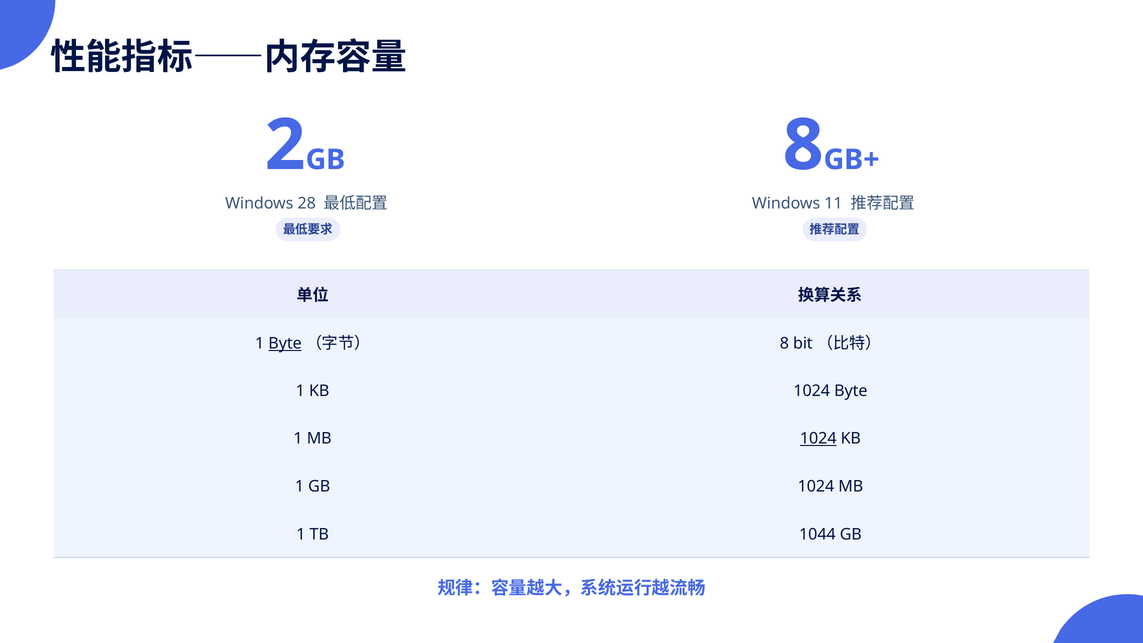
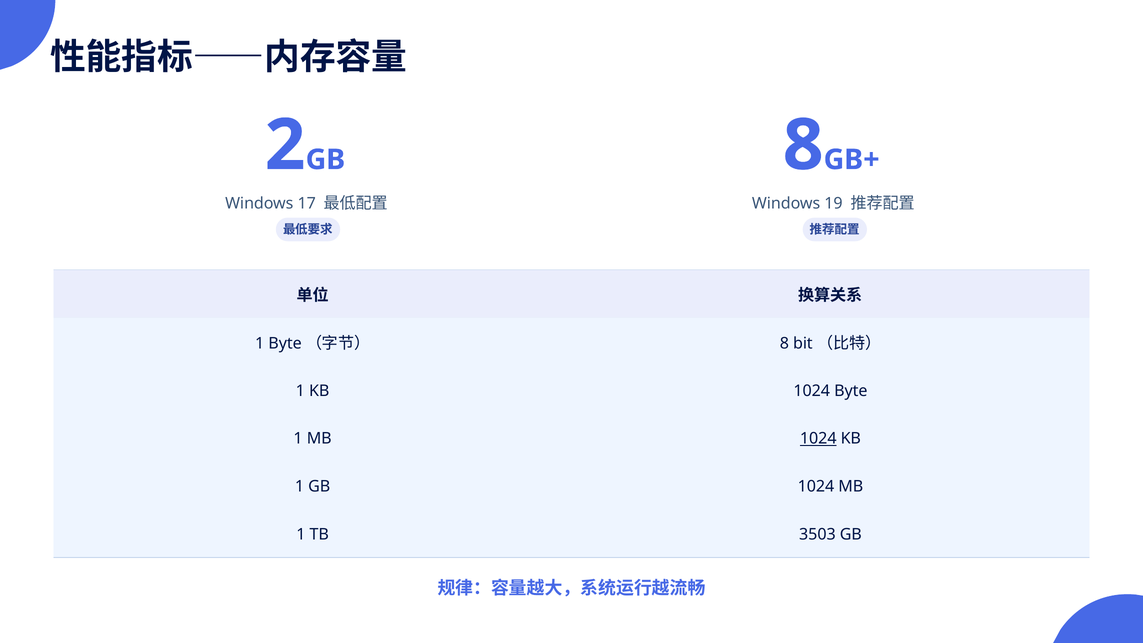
28: 28 -> 17
11: 11 -> 19
Byte at (285, 343) underline: present -> none
1044: 1044 -> 3503
